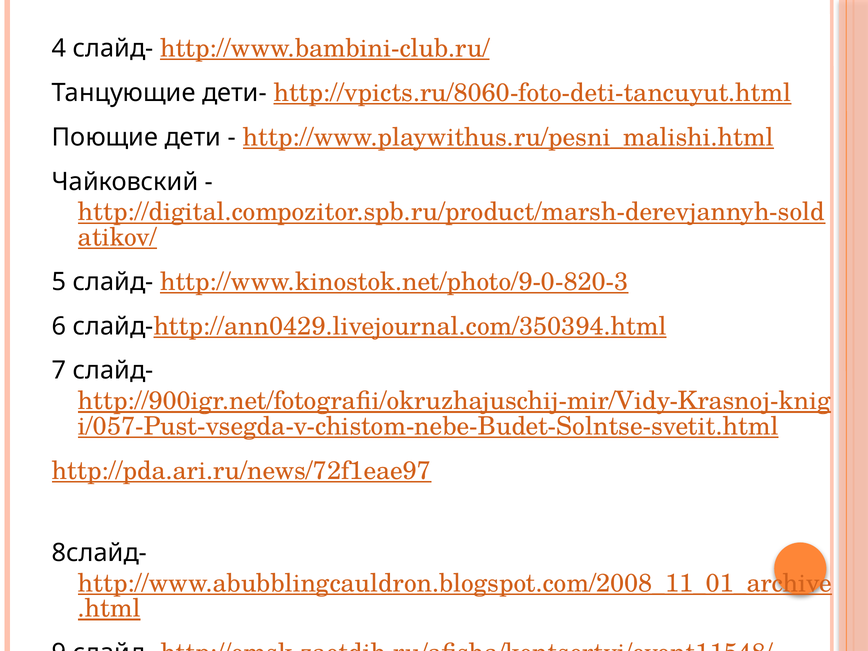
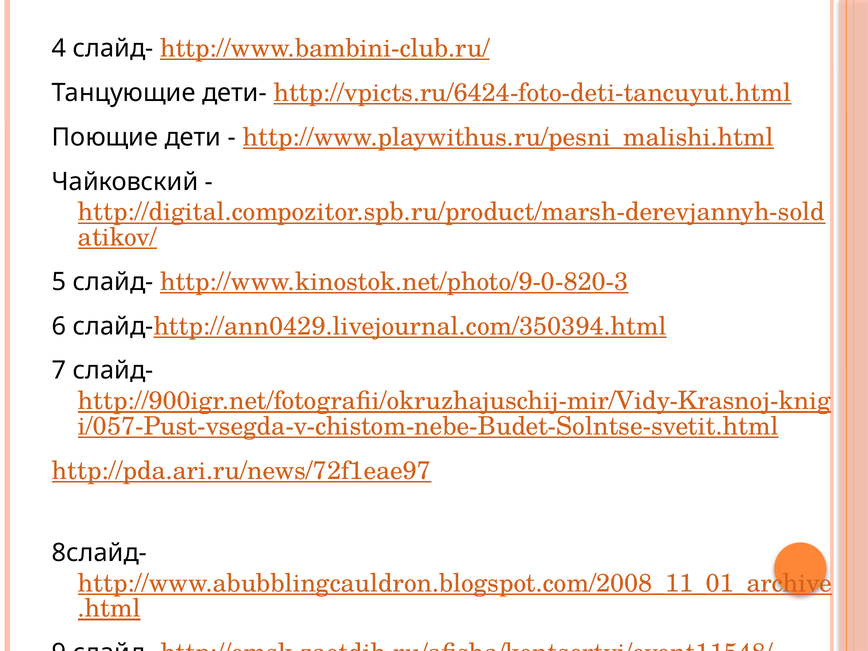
http://vpicts.ru/8060-foto-deti-tancuyut.html: http://vpicts.ru/8060-foto-deti-tancuyut.html -> http://vpicts.ru/6424-foto-deti-tancuyut.html
